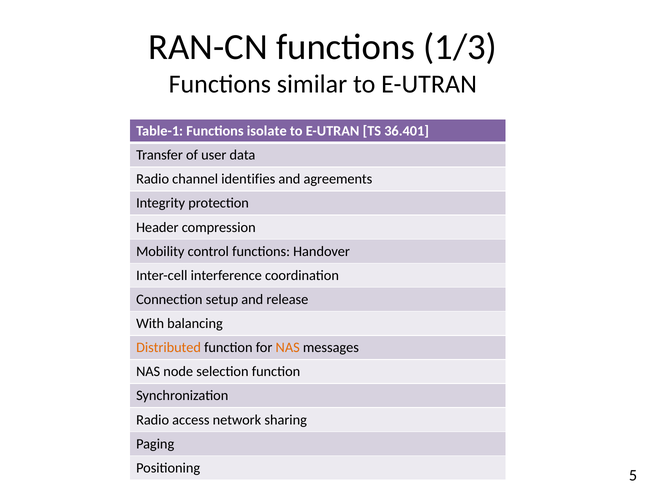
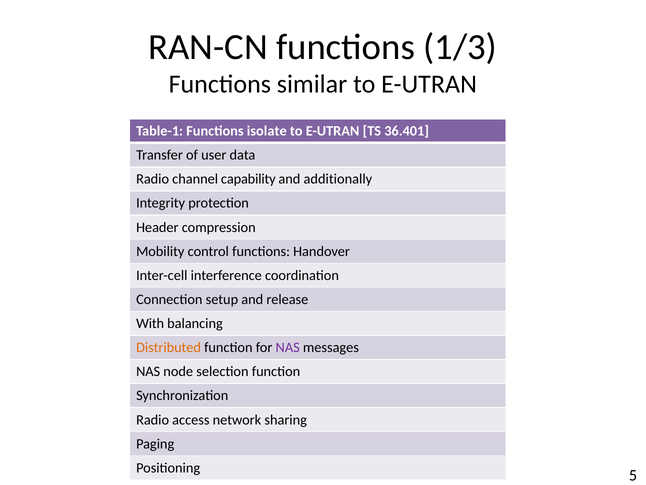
identifies: identifies -> capability
agreements: agreements -> additionally
NAS at (288, 347) colour: orange -> purple
